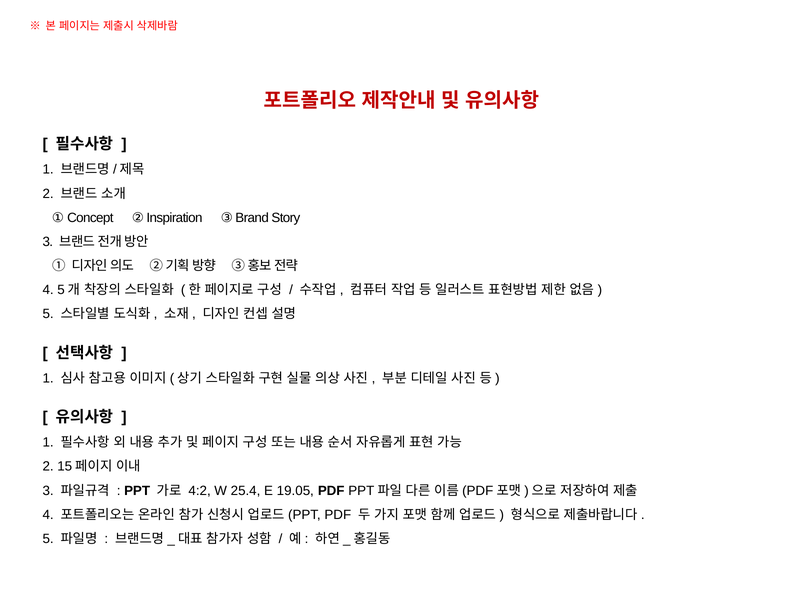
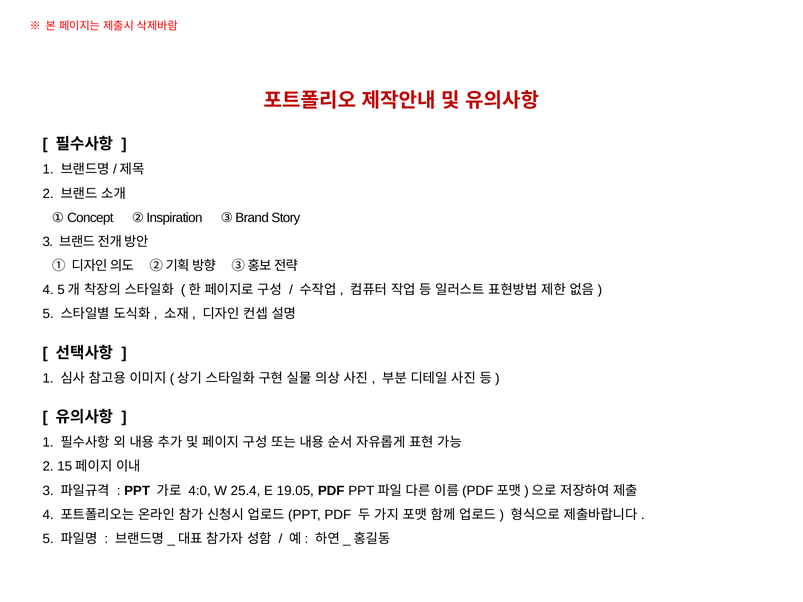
4:2: 4:2 -> 4:0
